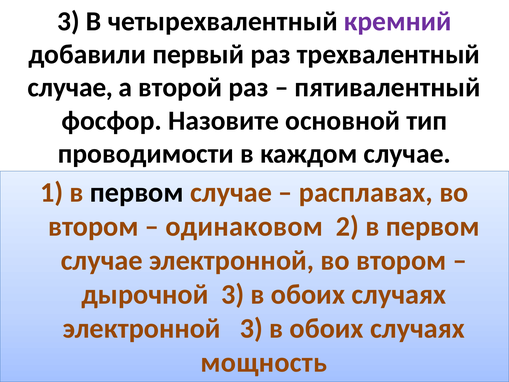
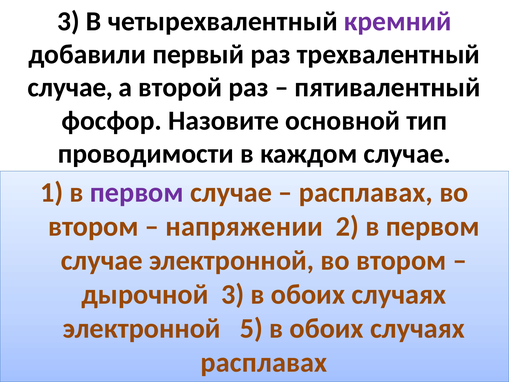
первом at (137, 192) colour: black -> purple
одинаковом: одинаковом -> напряжении
электронной 3: 3 -> 5
мощность at (264, 362): мощность -> расплавах
